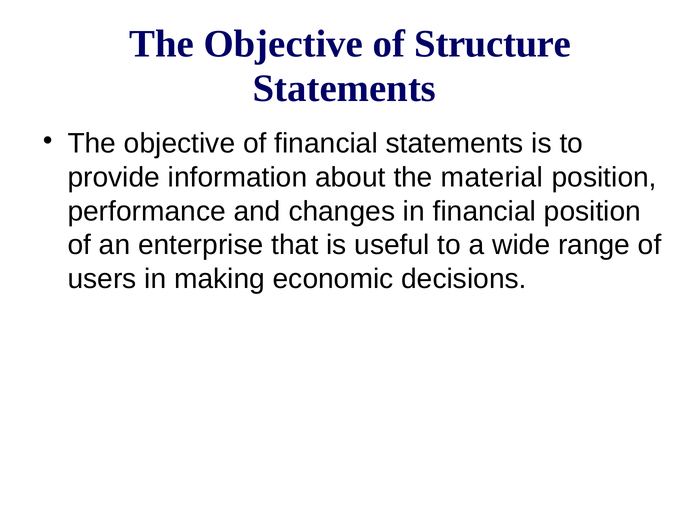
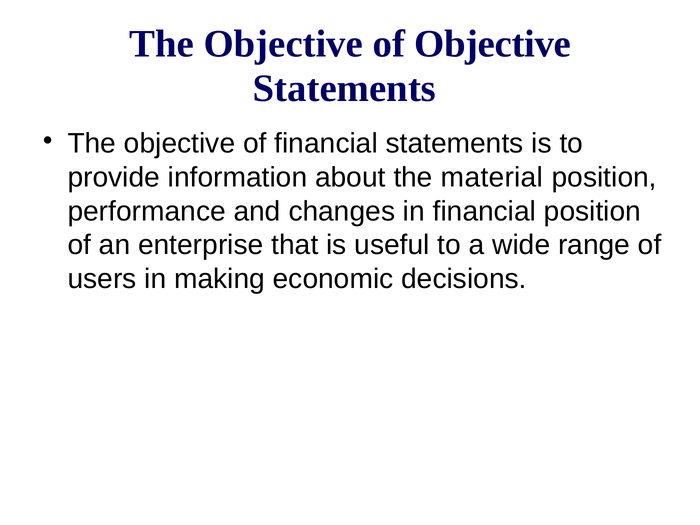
of Structure: Structure -> Objective
